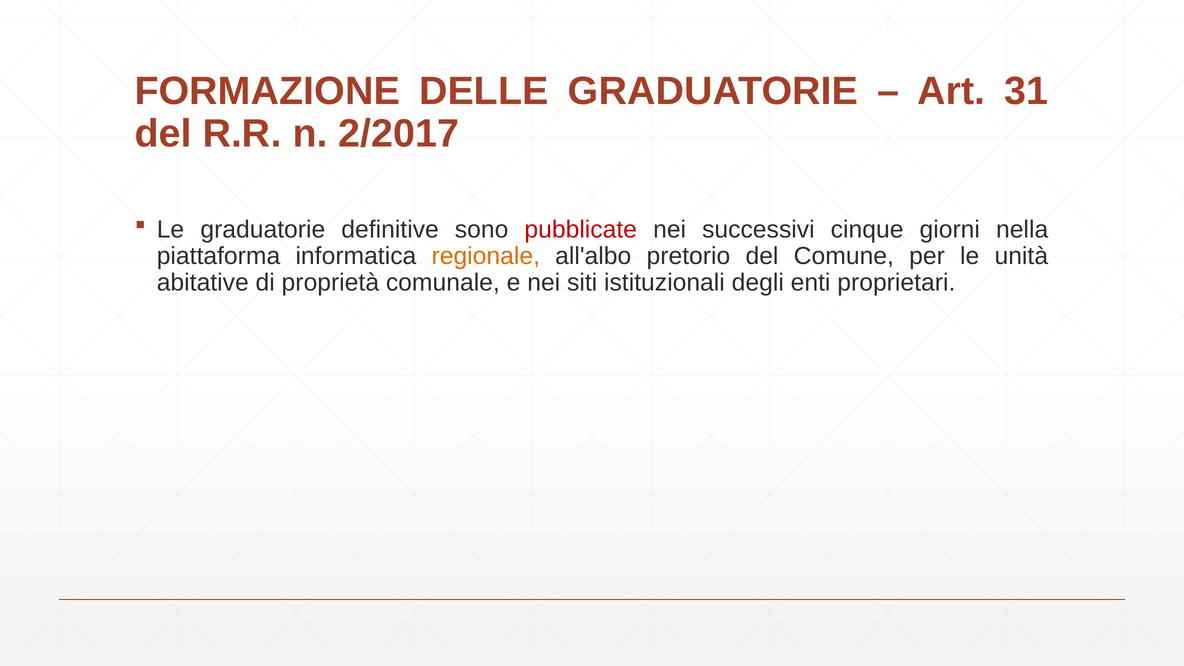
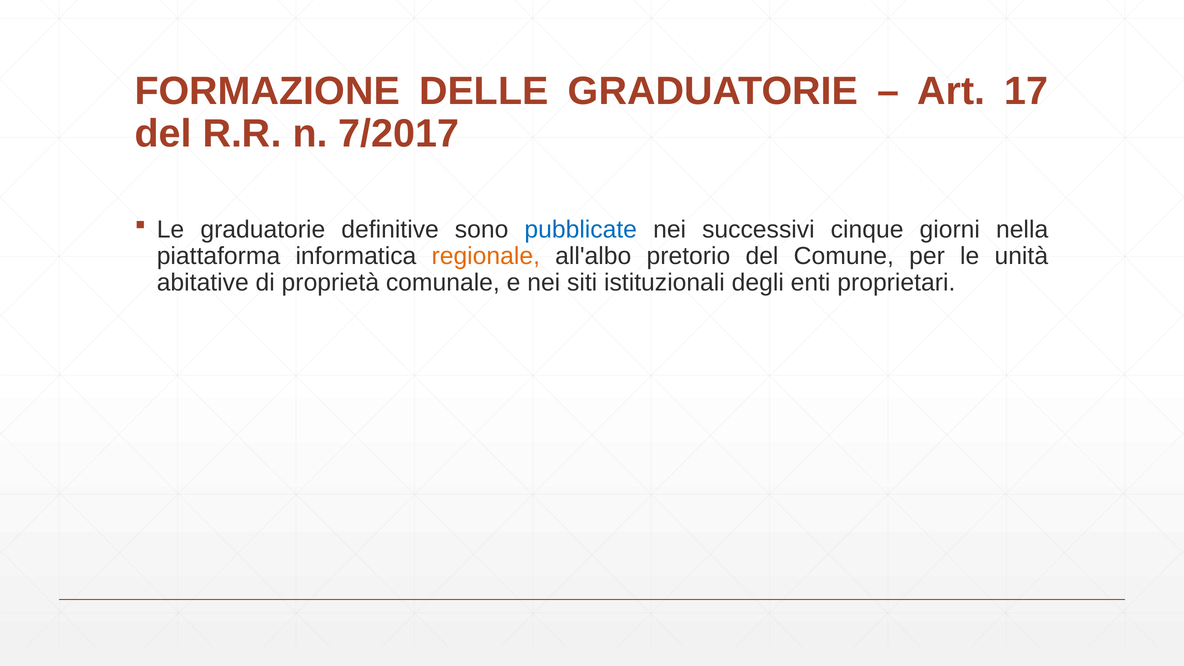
31: 31 -> 17
2/2017: 2/2017 -> 7/2017
pubblicate colour: red -> blue
